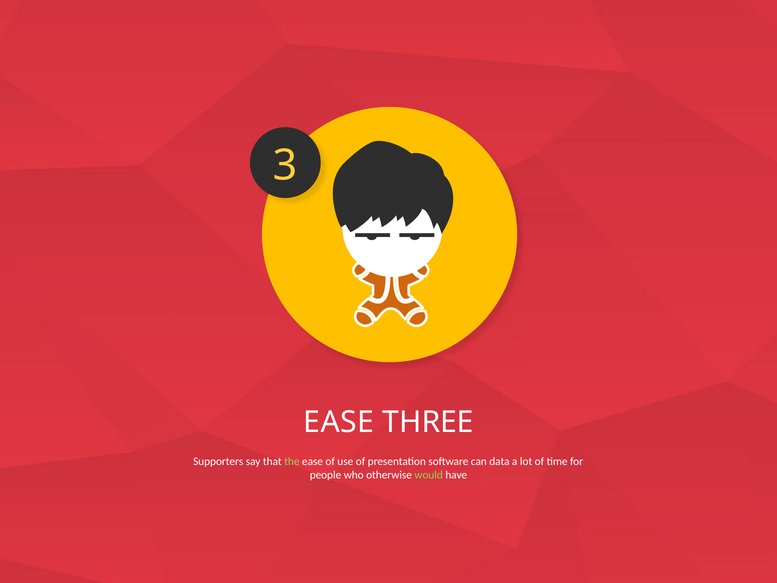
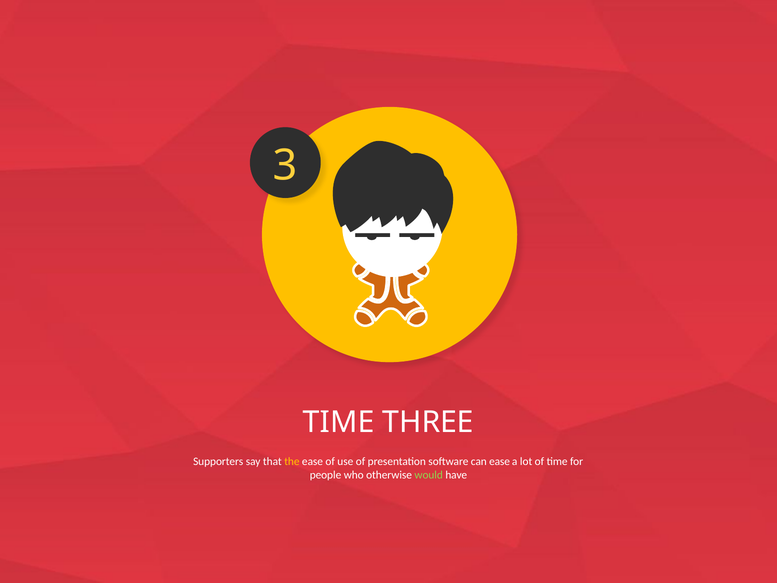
EASE at (339, 422): EASE -> TIME
the colour: light green -> yellow
can data: data -> ease
